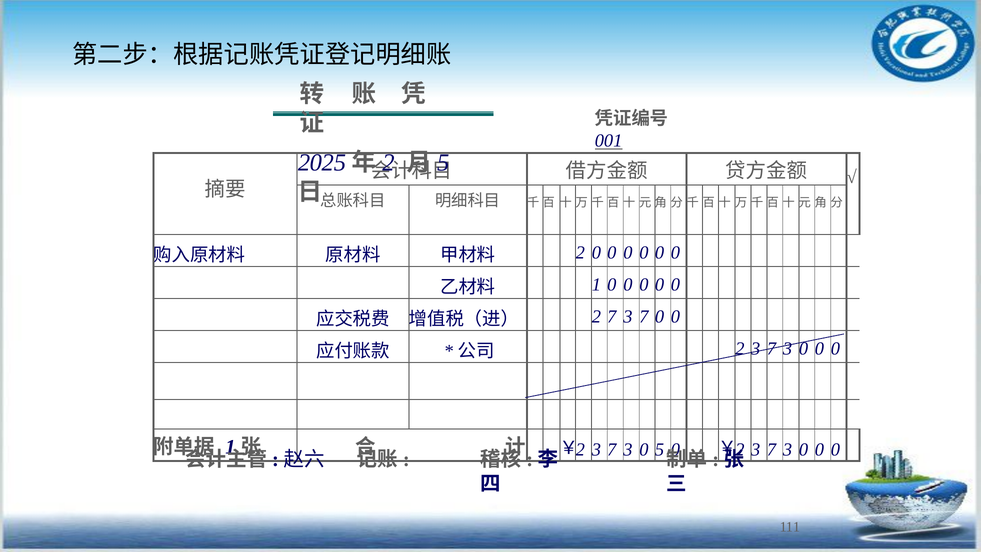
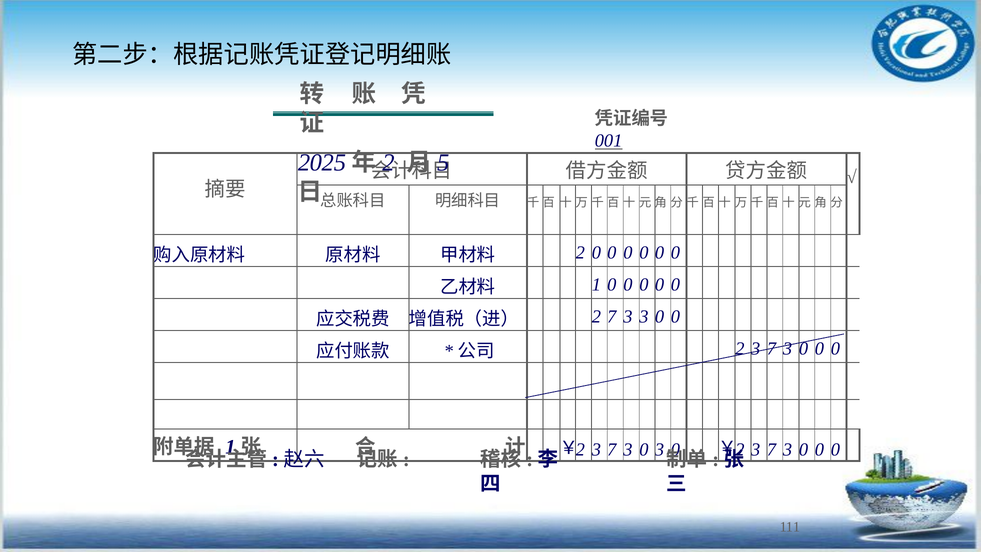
7 3 7: 7 -> 3
0 5: 5 -> 3
